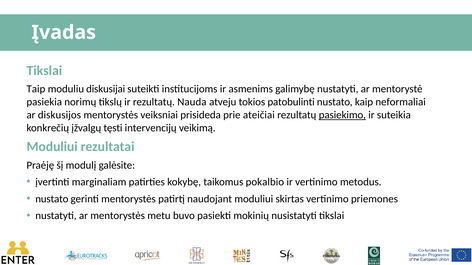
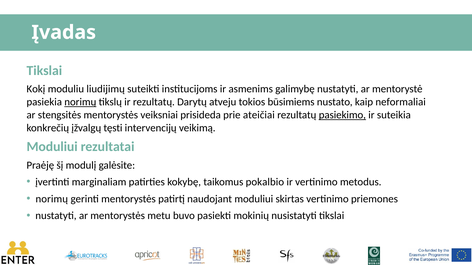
Taip: Taip -> Kokį
diskusijai: diskusijai -> liudijimų
norimų at (80, 102) underline: none -> present
Nauda: Nauda -> Darytų
patobulinti: patobulinti -> būsimiems
diskusijos: diskusijos -> stengsitės
nustato at (52, 199): nustato -> norimų
